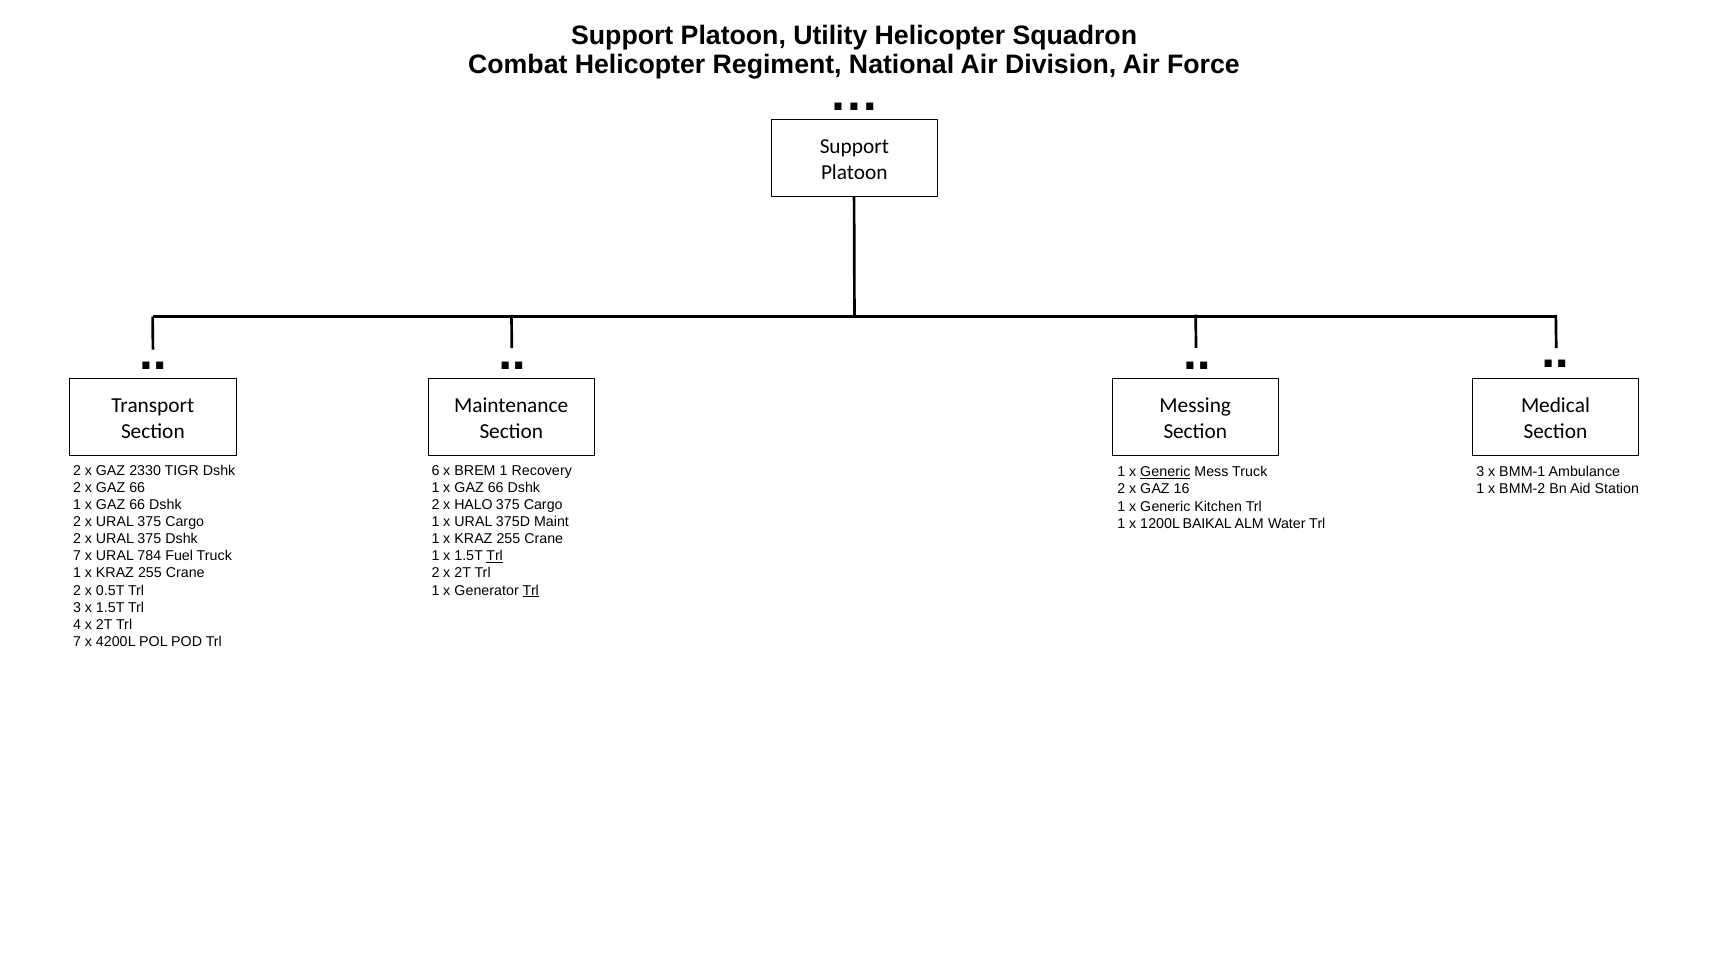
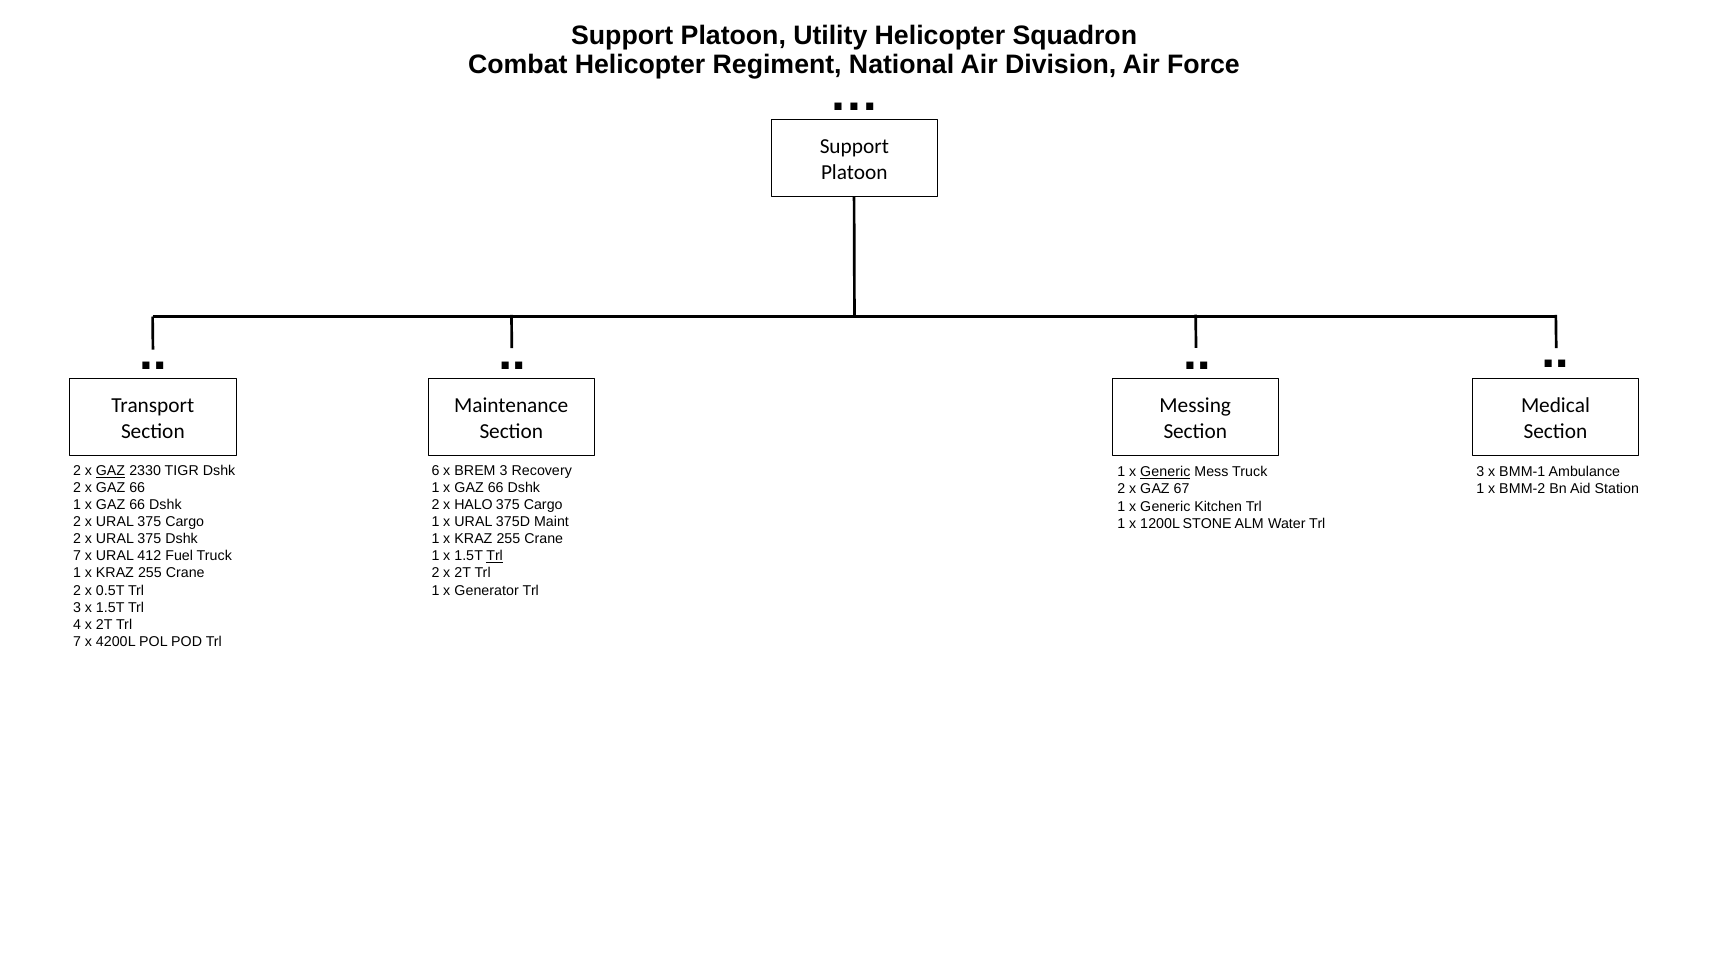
GAZ at (110, 471) underline: none -> present
BREM 1: 1 -> 3
16: 16 -> 67
BAIKAL: BAIKAL -> STONE
784: 784 -> 412
Trl at (531, 591) underline: present -> none
